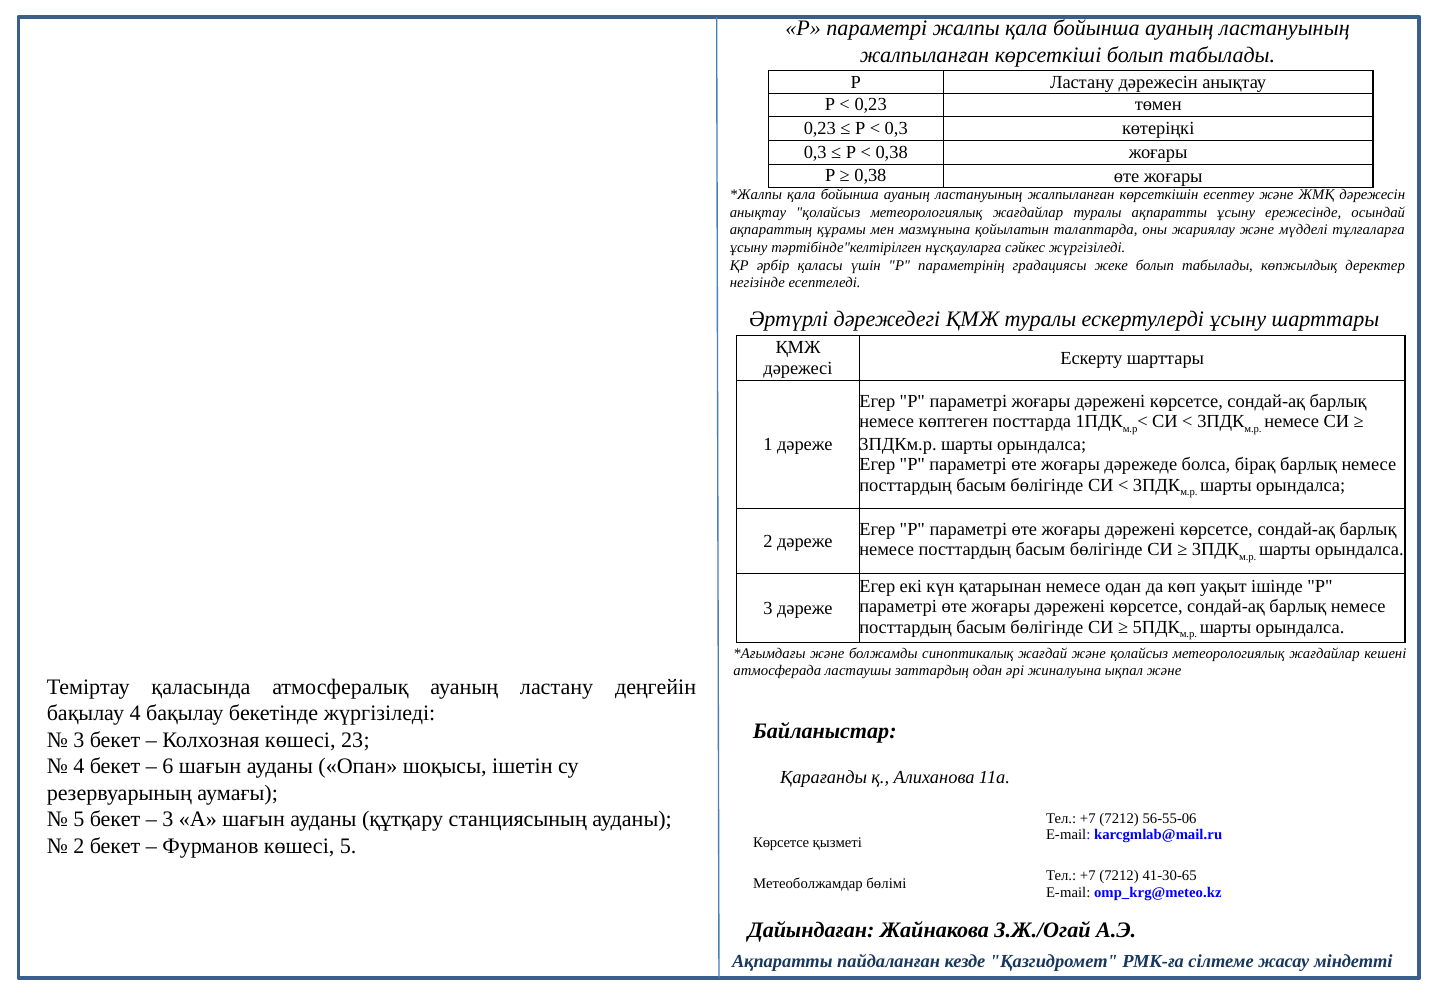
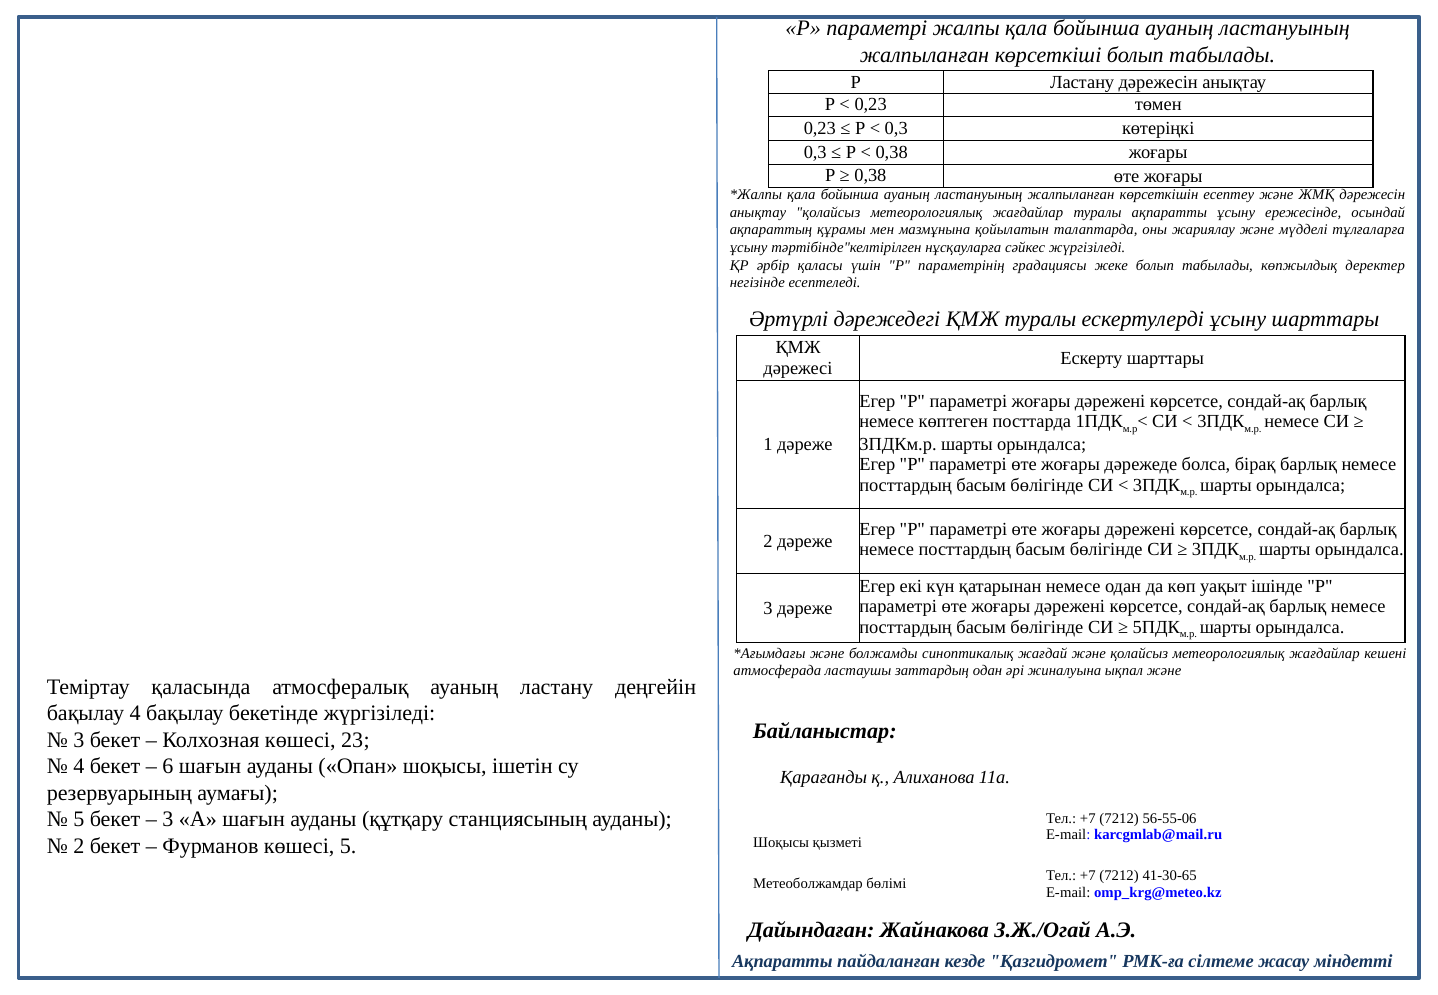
Көрсетсе at (781, 843): Көрсетсе -> Шоқысы
